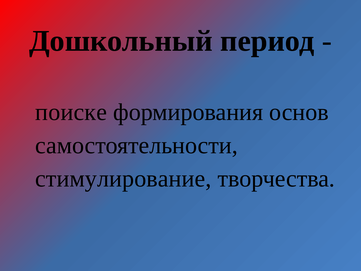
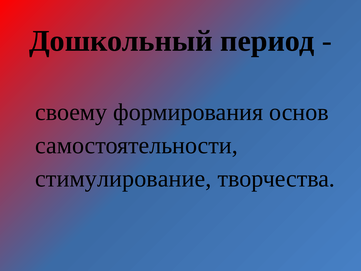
поиске: поиске -> своему
